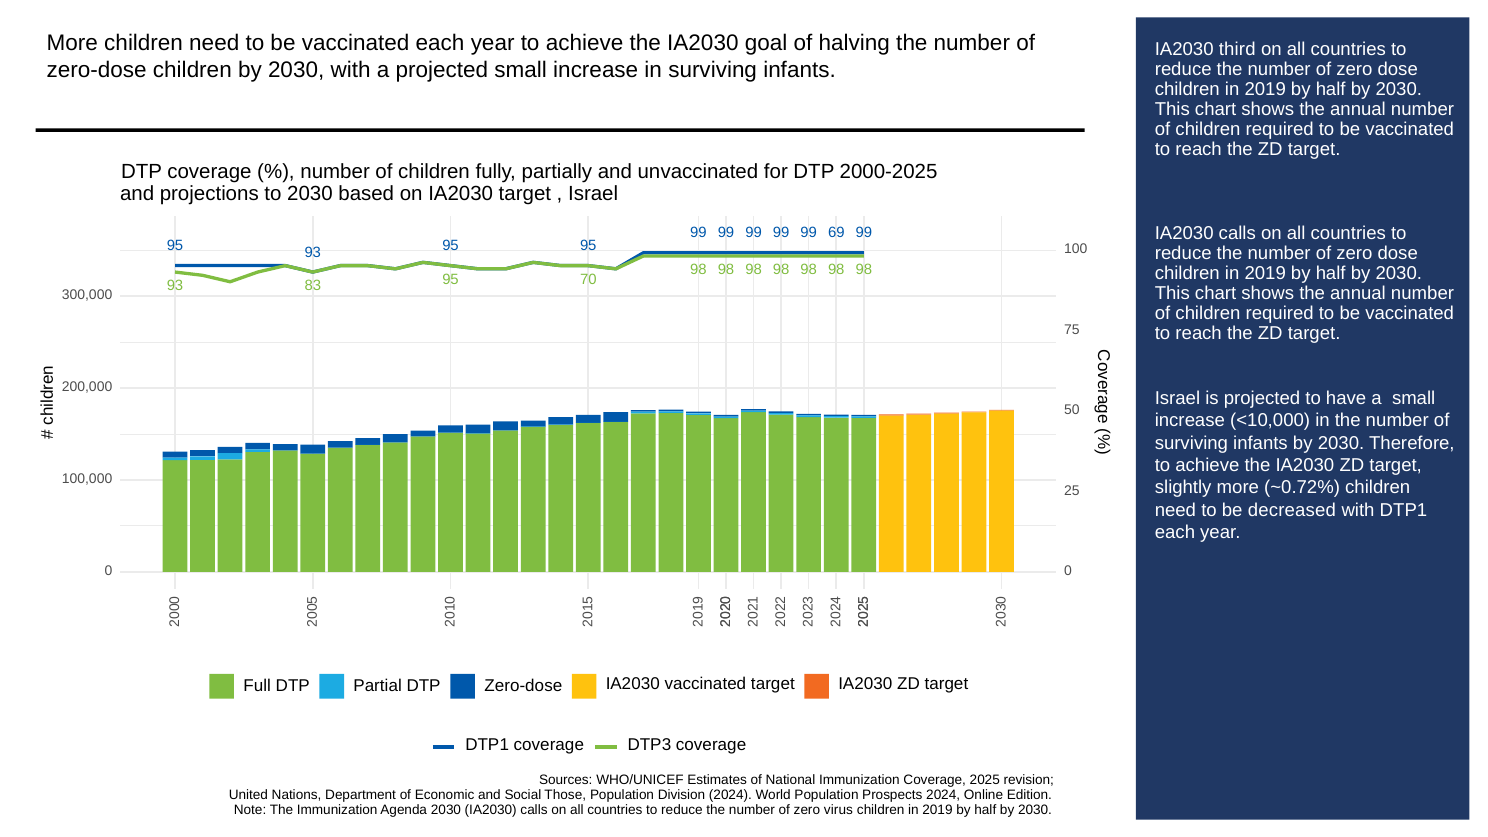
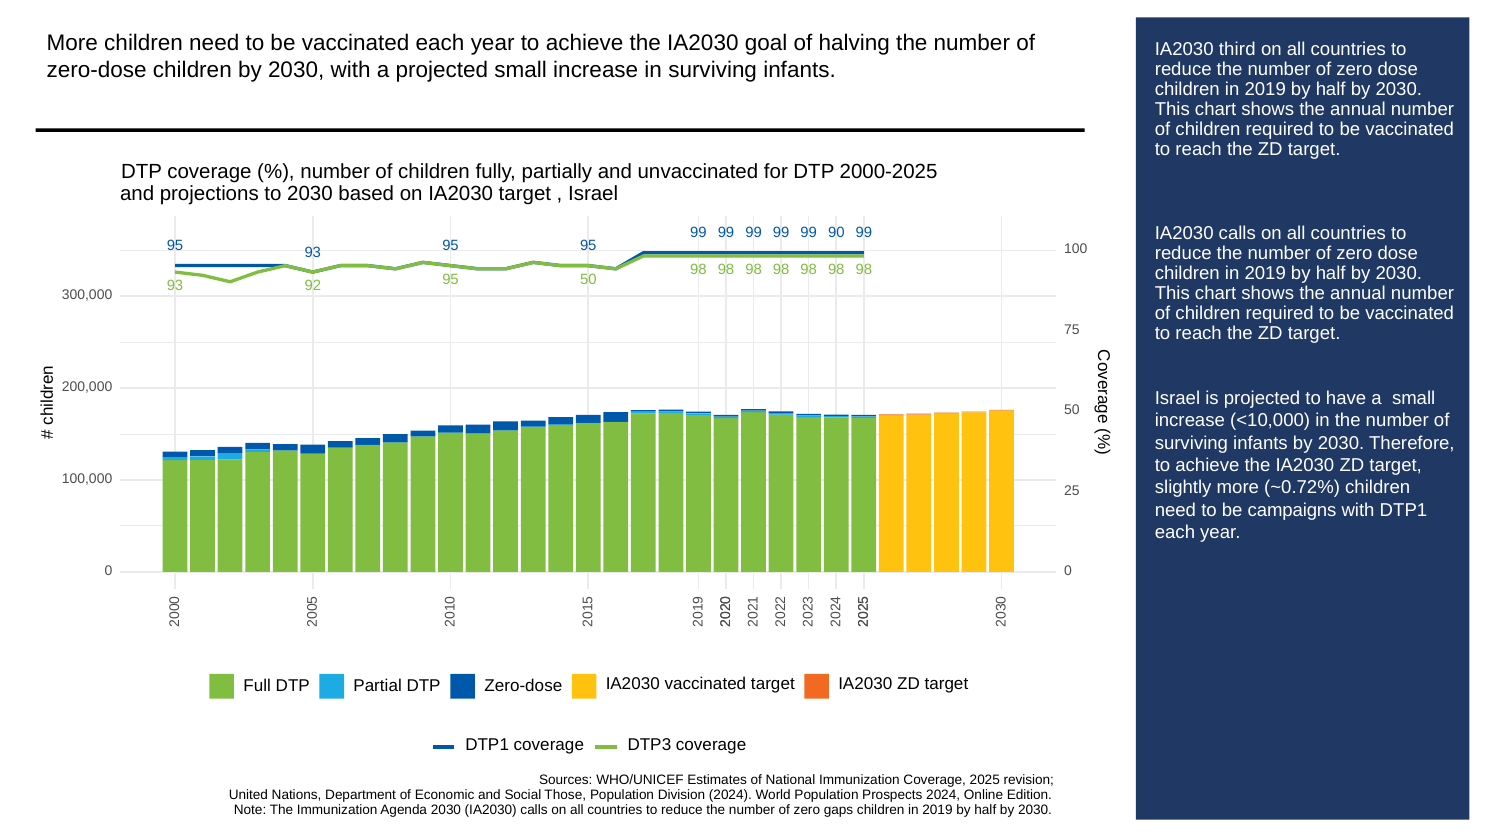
69: 69 -> 90
83: 83 -> 92
95 70: 70 -> 50
decreased: decreased -> campaigns
virus: virus -> gaps
